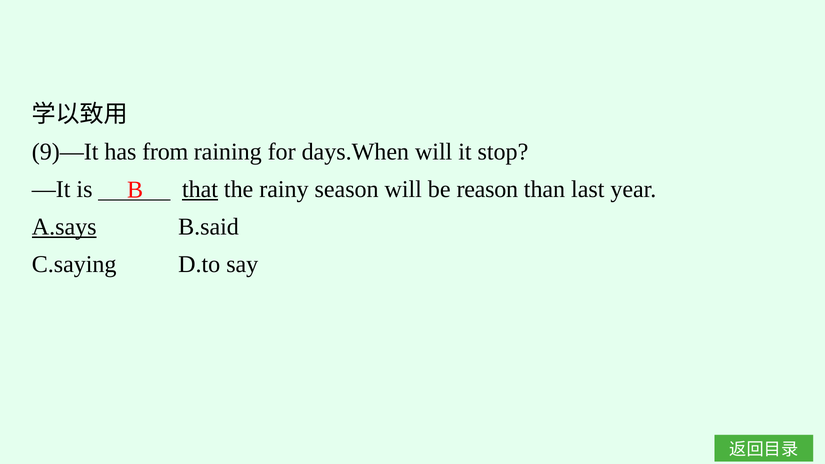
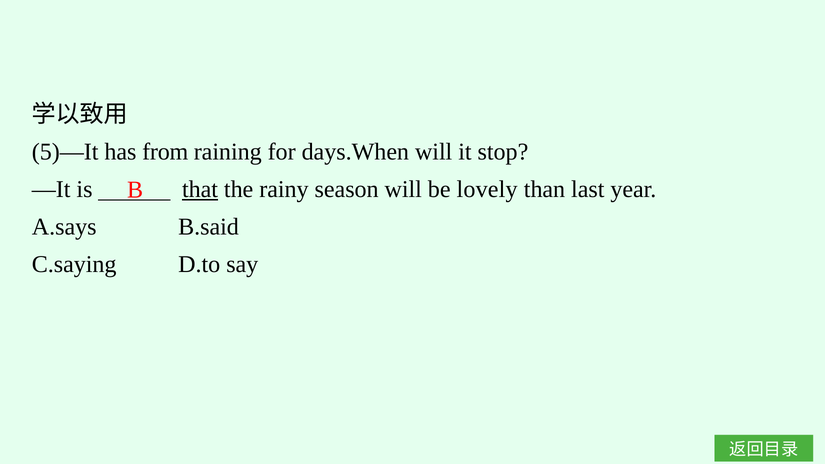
9)—It: 9)—It -> 5)—It
reason: reason -> lovely
A.says underline: present -> none
